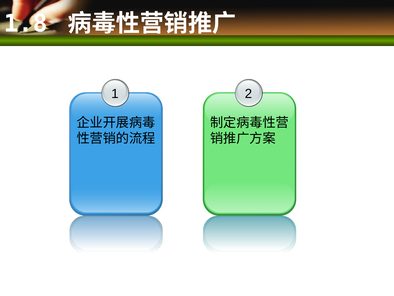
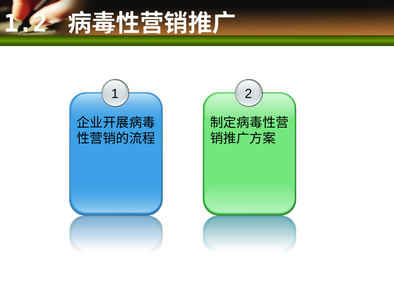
1.8: 1.8 -> 1.2
